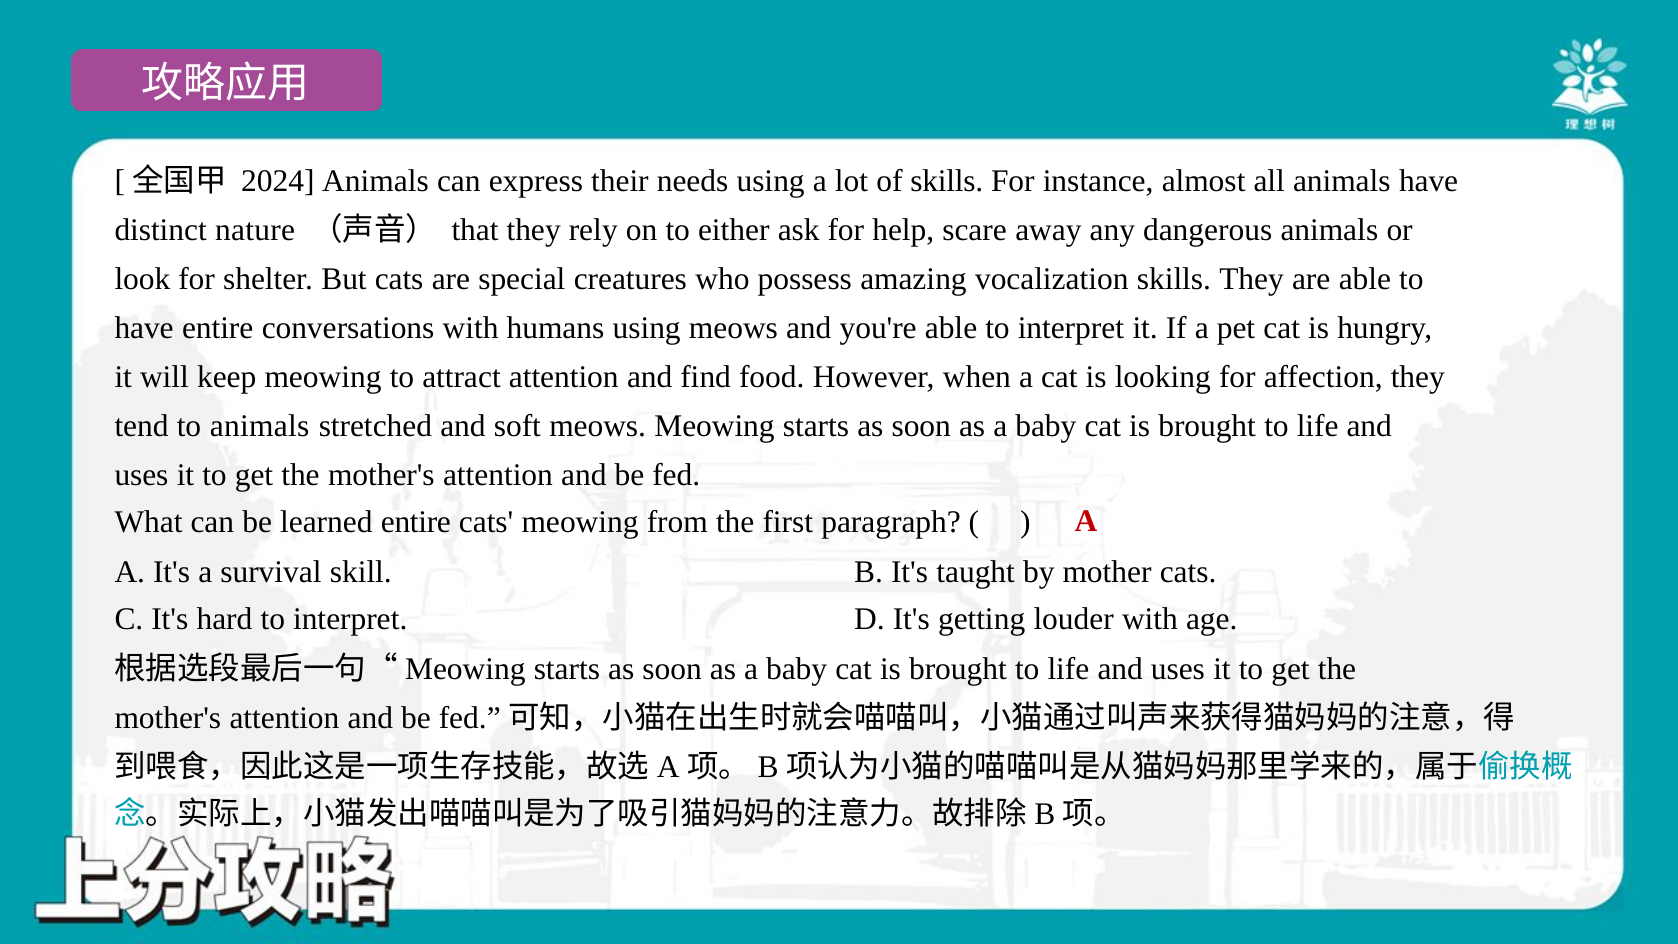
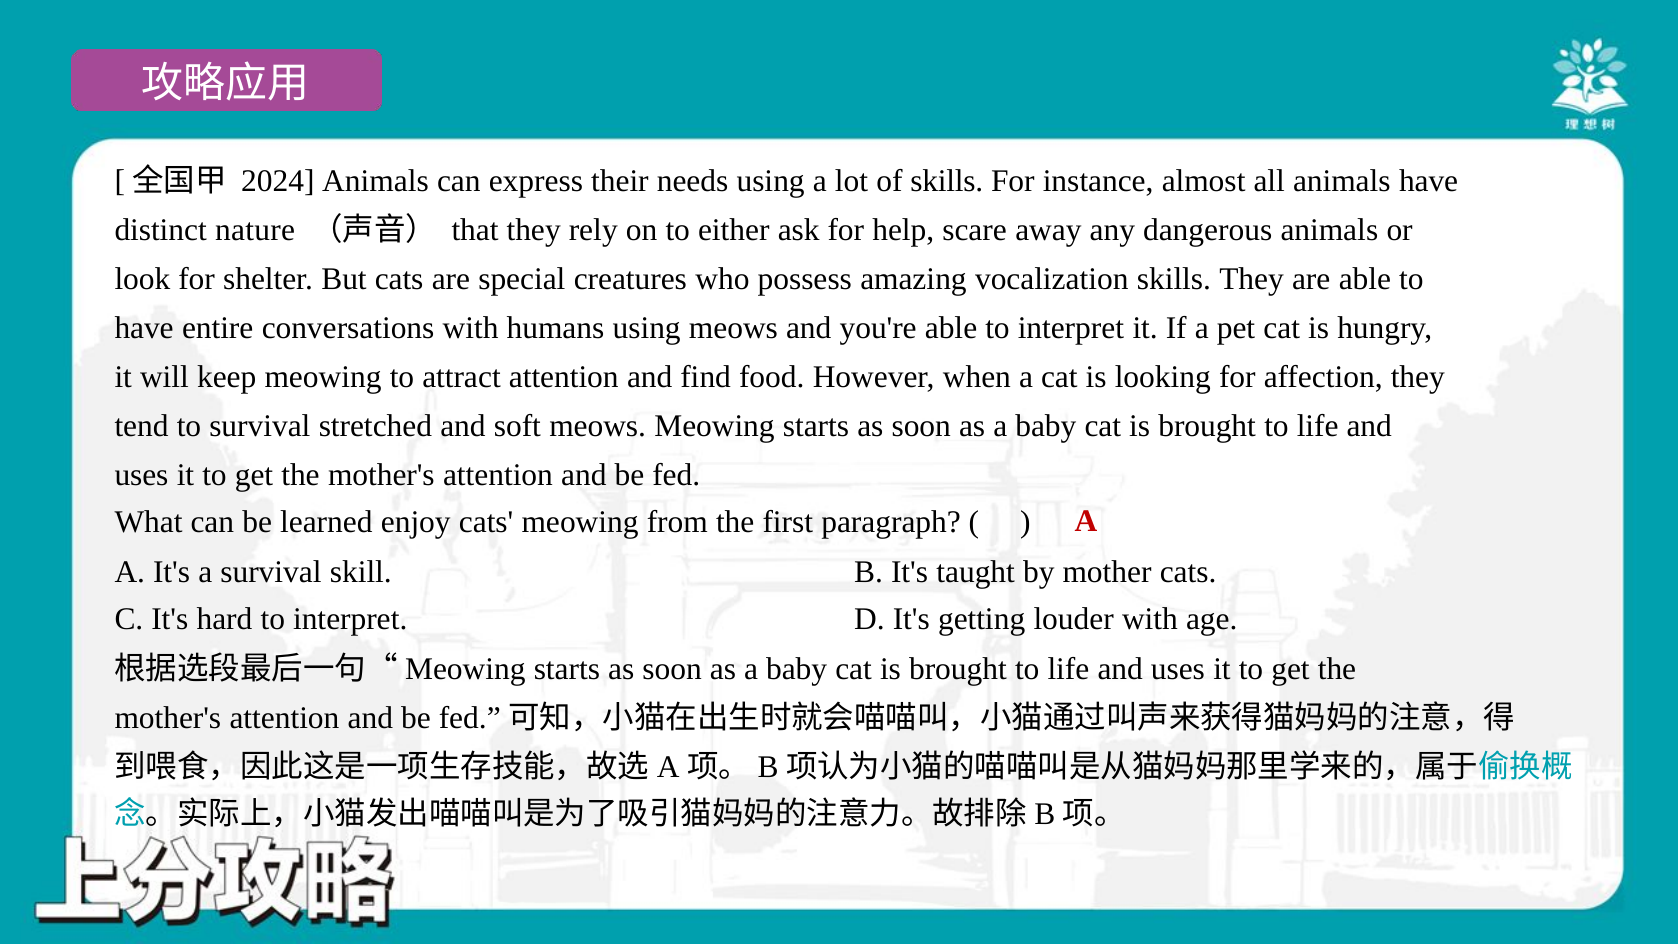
to animals: animals -> survival
learned entire: entire -> enjoy
